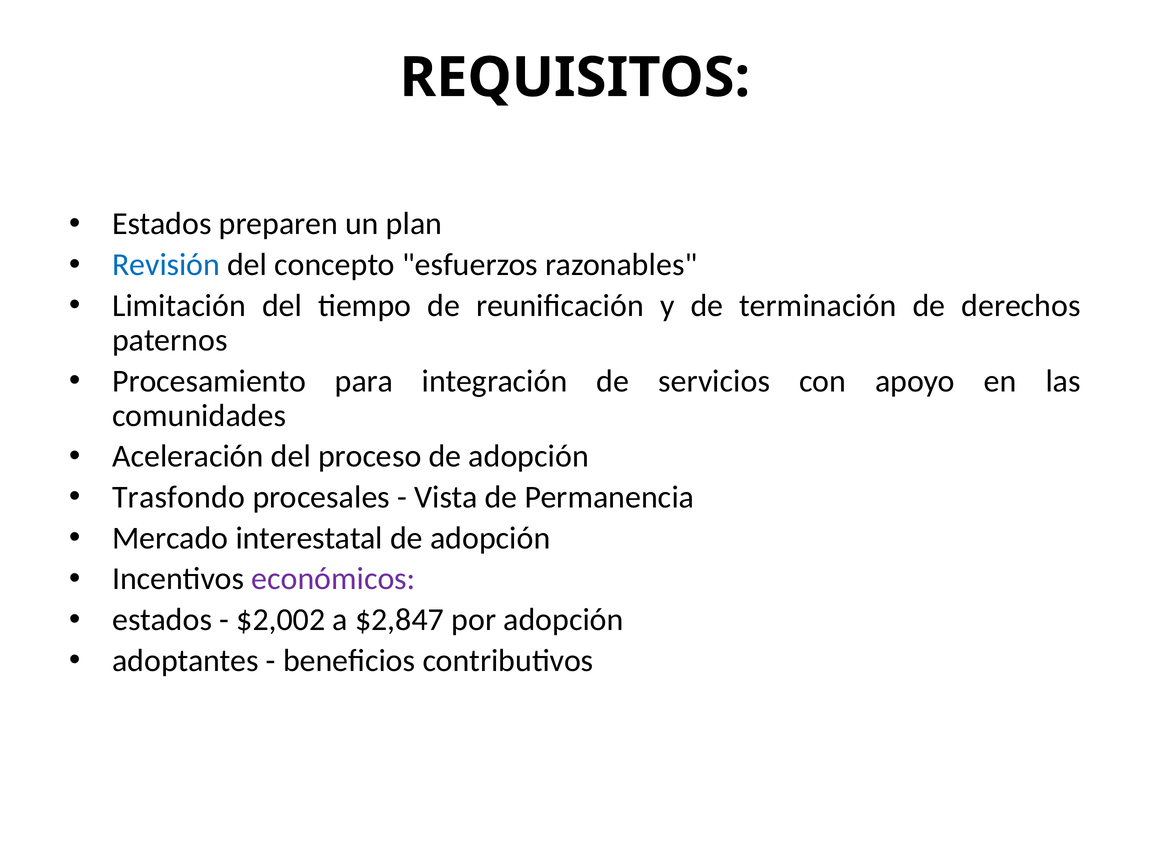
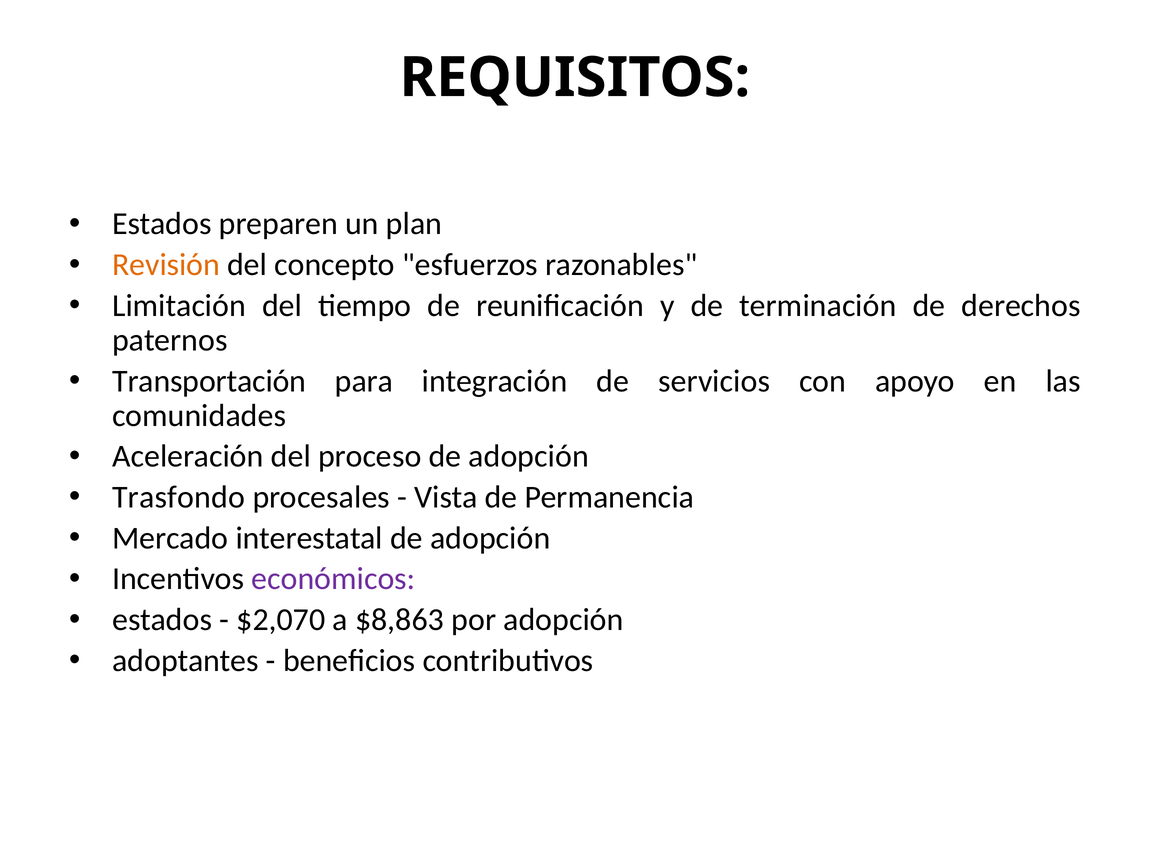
Revisión colour: blue -> orange
Procesamiento: Procesamiento -> Transportación
$2,002: $2,002 -> $2,070
$2,847: $2,847 -> $8,863
